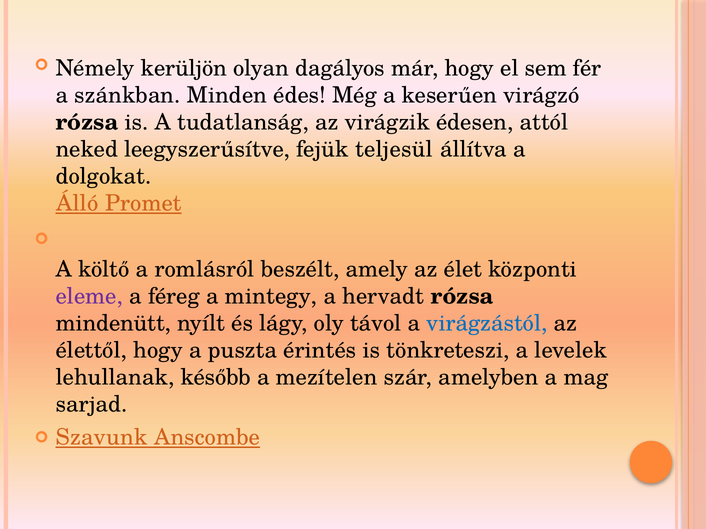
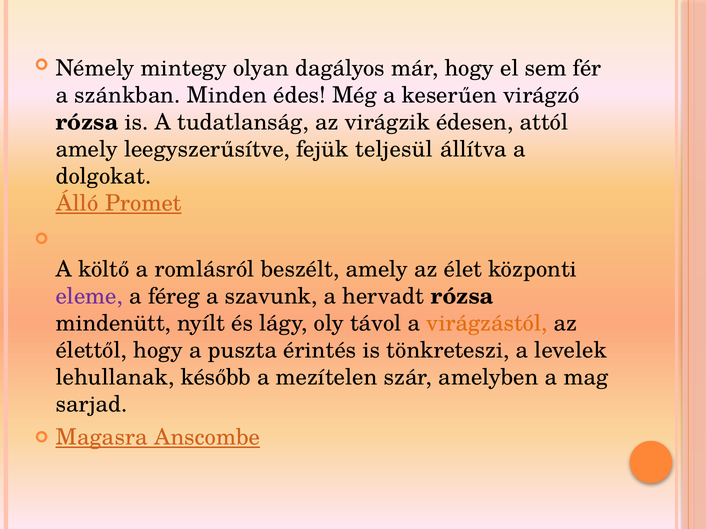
kerüljön: kerüljön -> mintegy
neked at (87, 149): neked -> amely
mintegy: mintegy -> szavunk
virágzástól colour: blue -> orange
Szavunk: Szavunk -> Magasra
